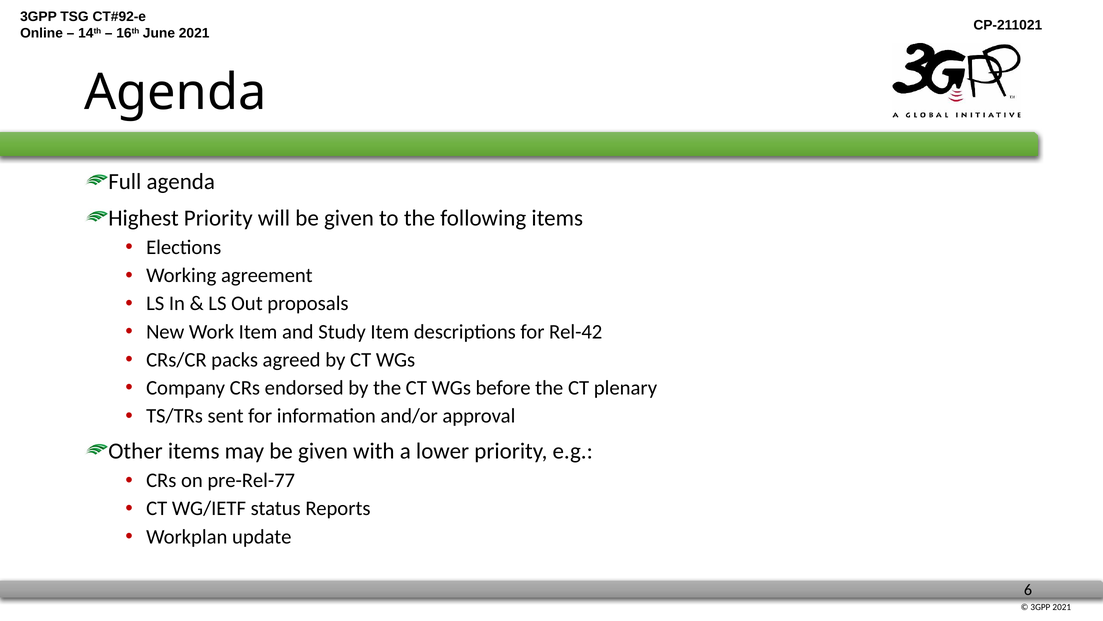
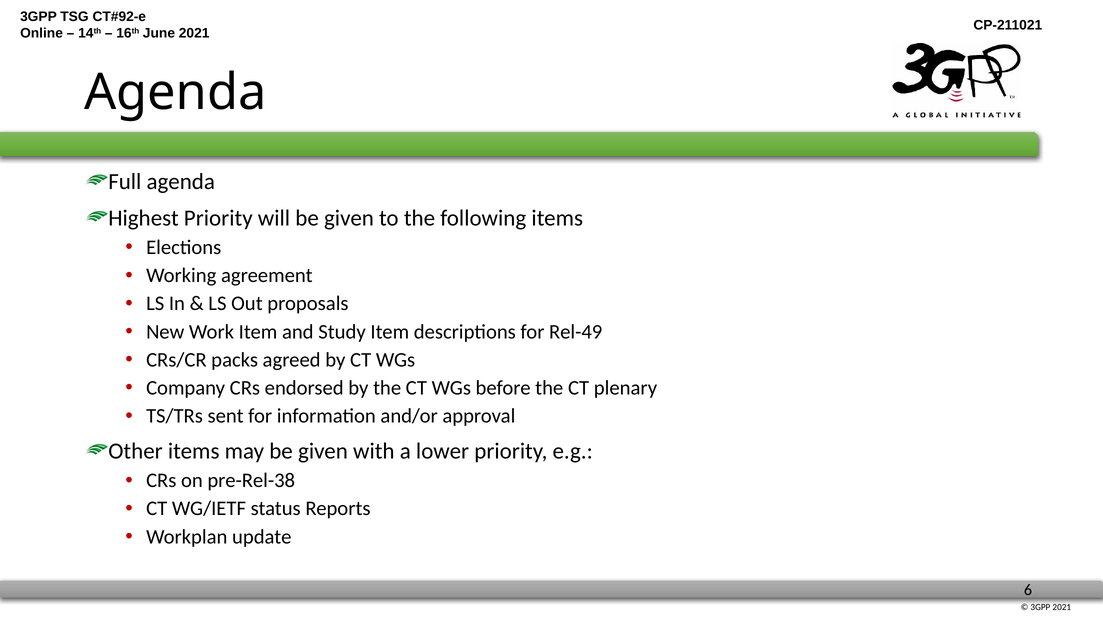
Rel-42: Rel-42 -> Rel-49
pre-Rel-77: pre-Rel-77 -> pre-Rel-38
